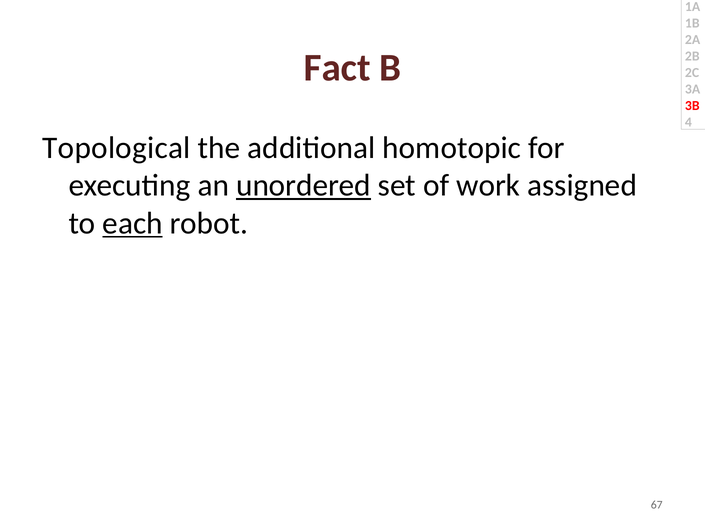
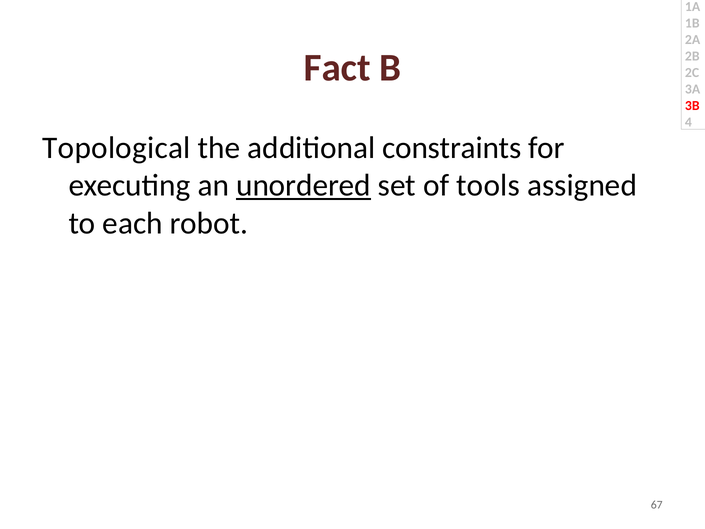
homotopic: homotopic -> constraints
work: work -> tools
each underline: present -> none
